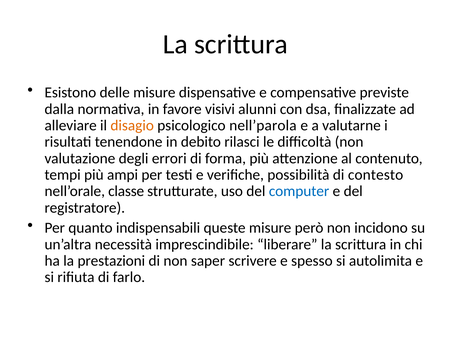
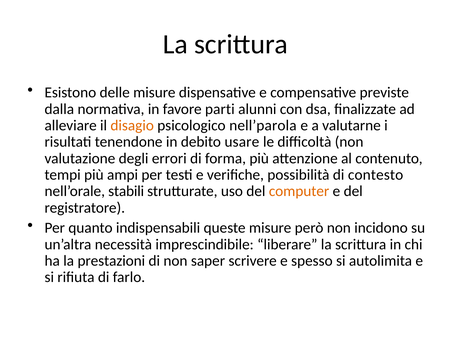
visivi: visivi -> parti
rilasci: rilasci -> usare
classe: classe -> stabili
computer colour: blue -> orange
